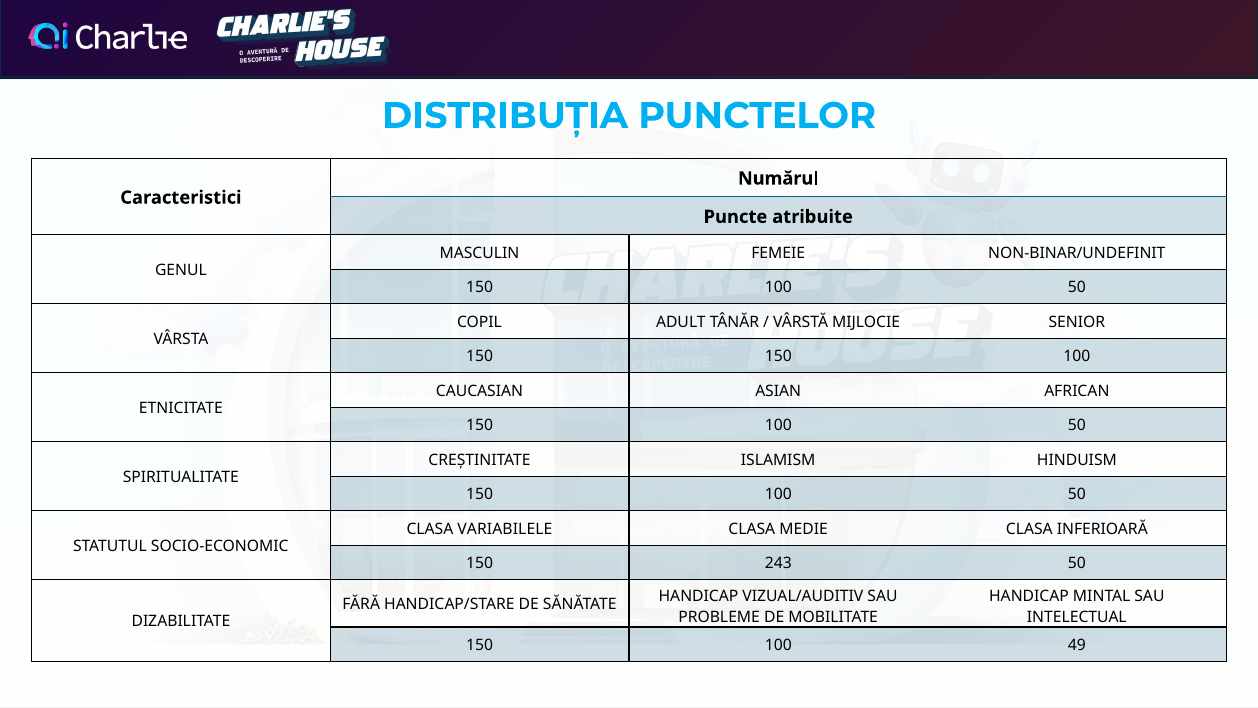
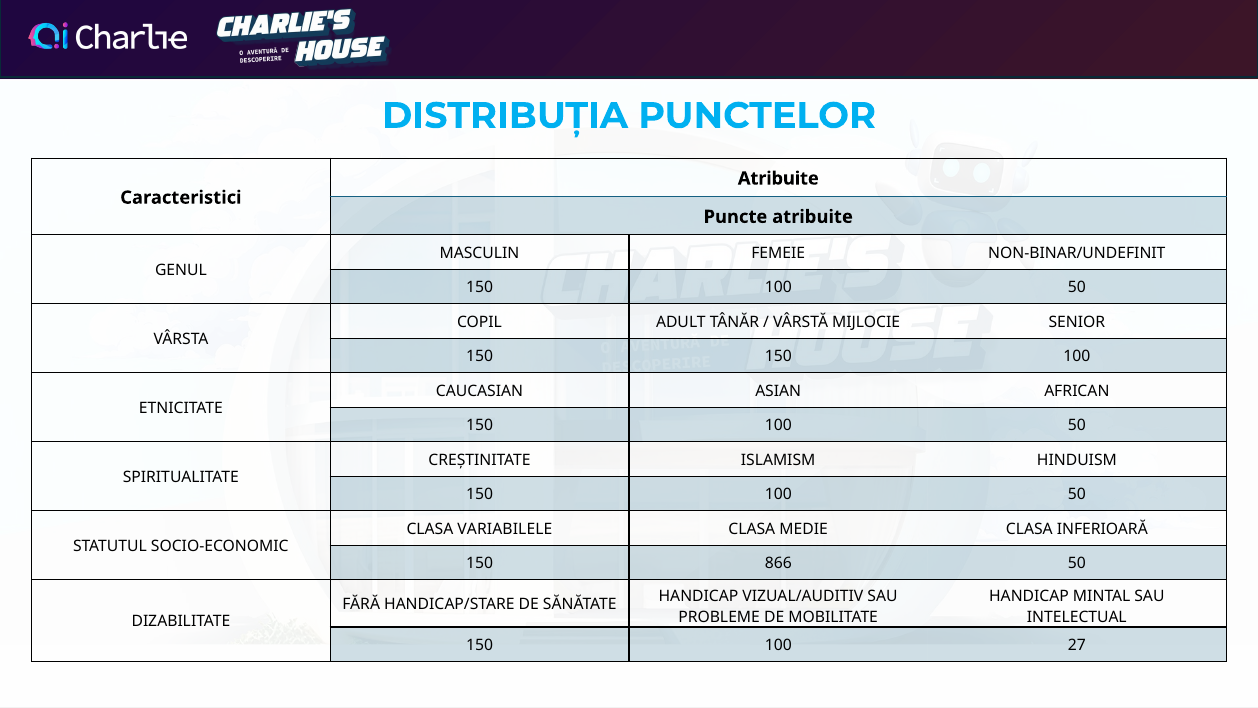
Numărul at (778, 178): Numărul -> Atribuite
243: 243 -> 866
49: 49 -> 27
